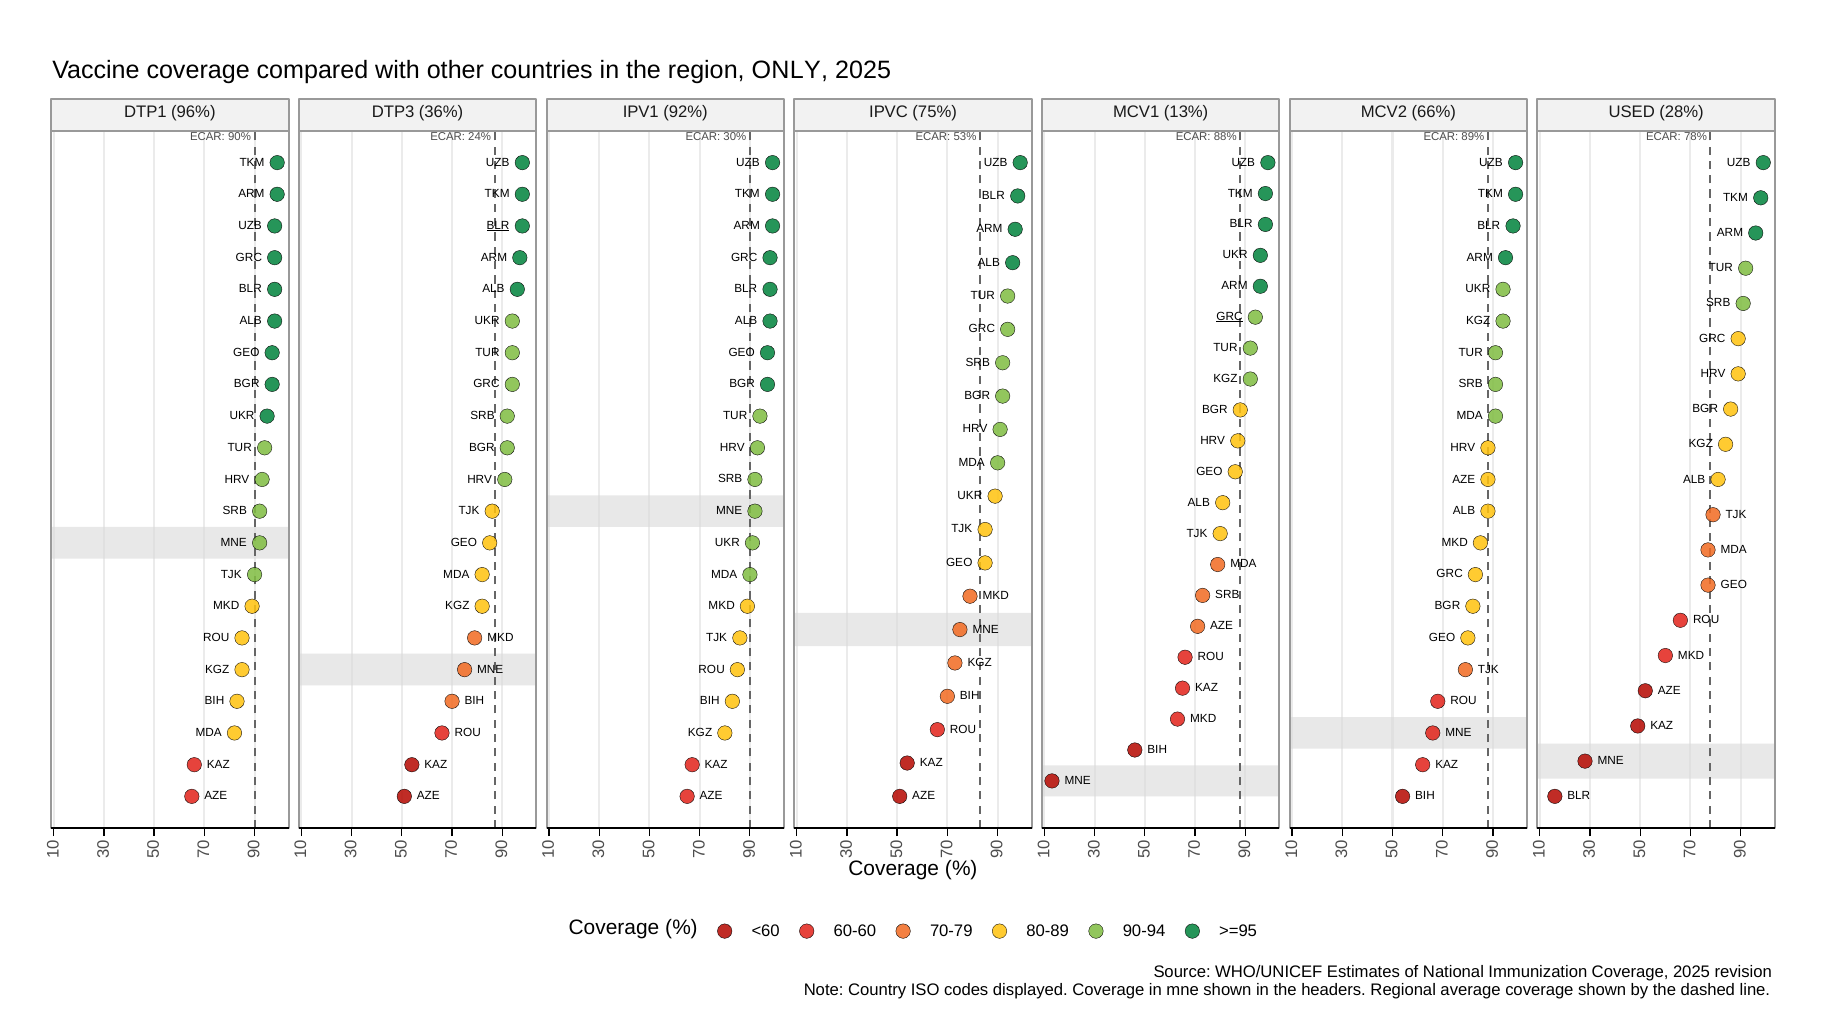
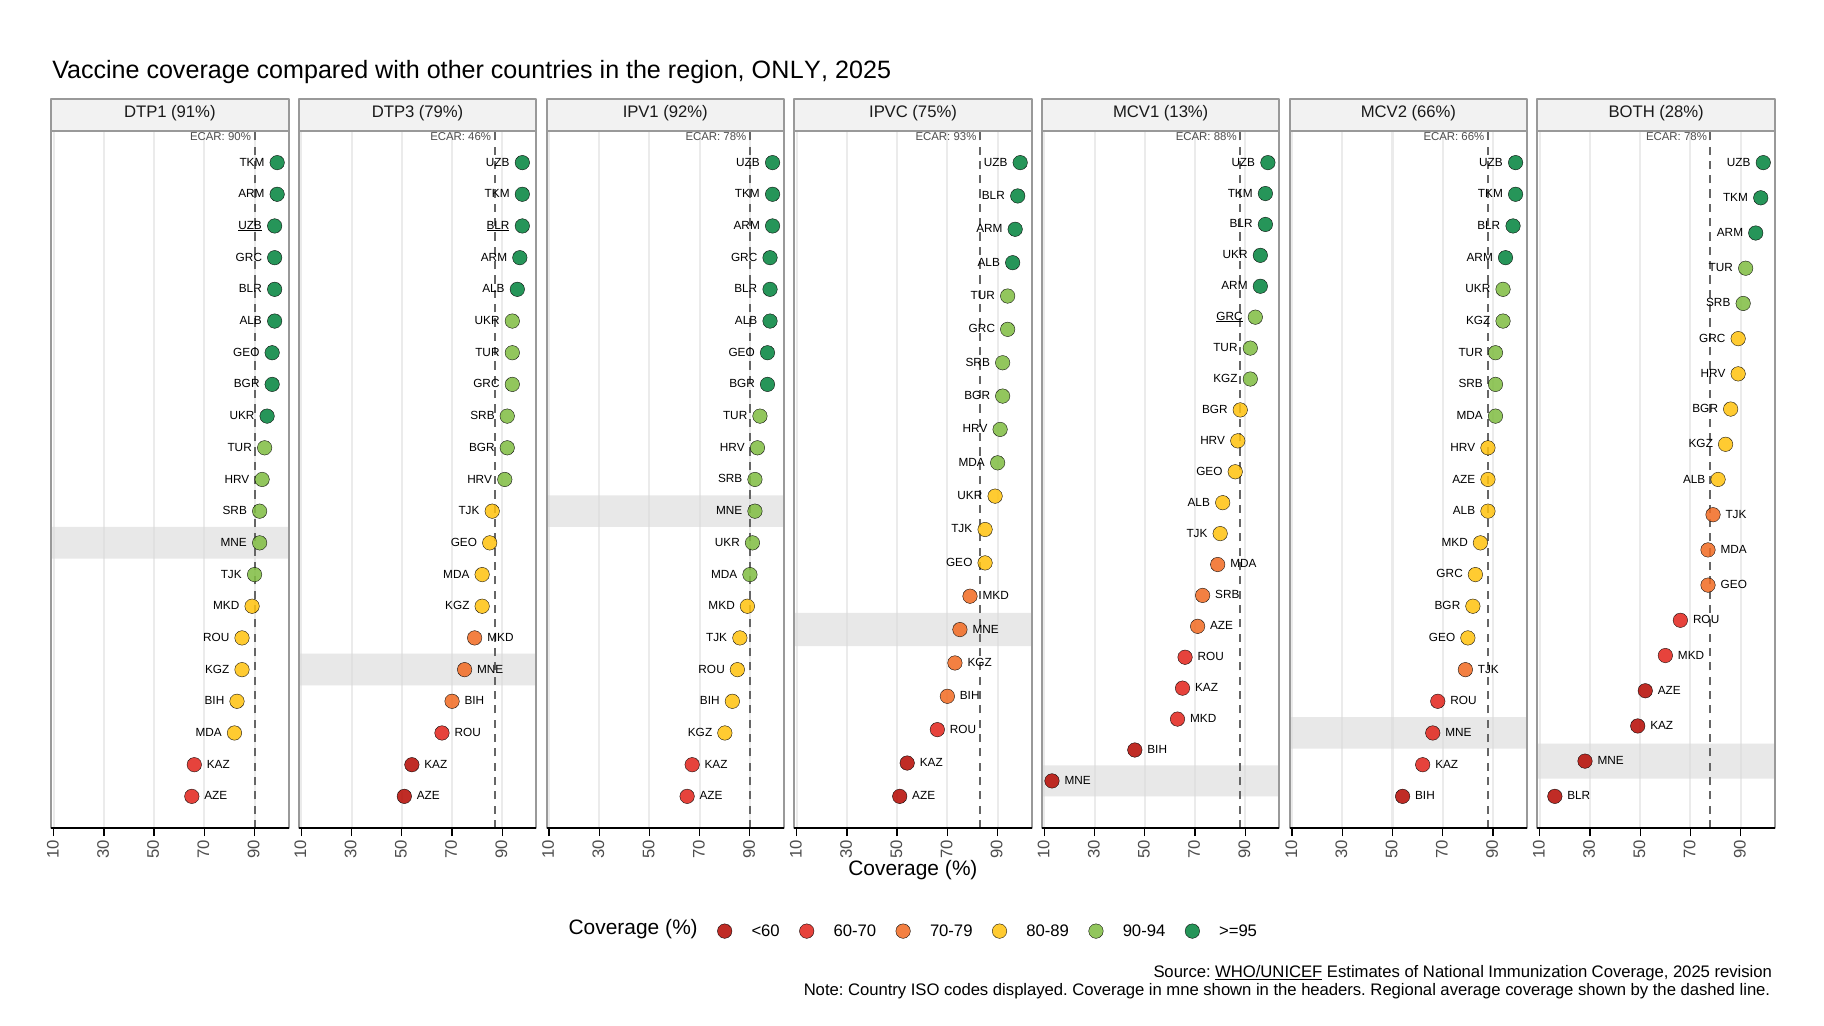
96%: 96% -> 91%
36%: 36% -> 79%
USED: USED -> BOTH
24%: 24% -> 46%
30% at (735, 137): 30% -> 78%
53%: 53% -> 93%
ECAR 89%: 89% -> 66%
UZB at (250, 226) underline: none -> present
60-60: 60-60 -> 60-70
WHO/UNICEF underline: none -> present
